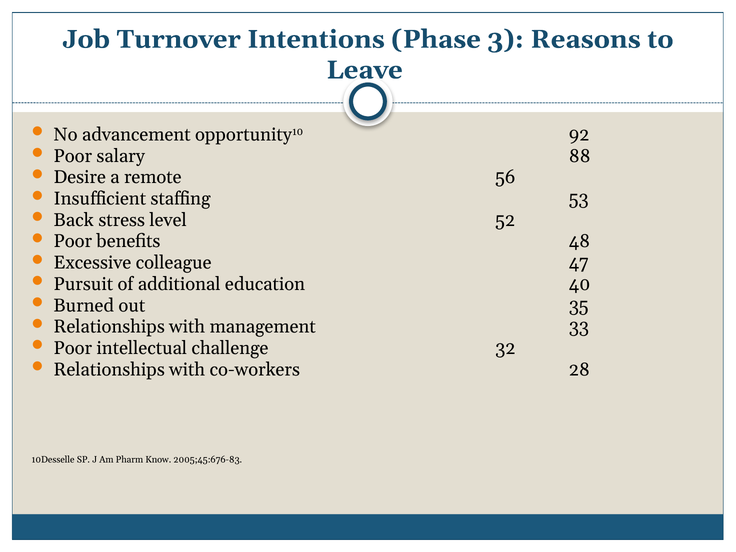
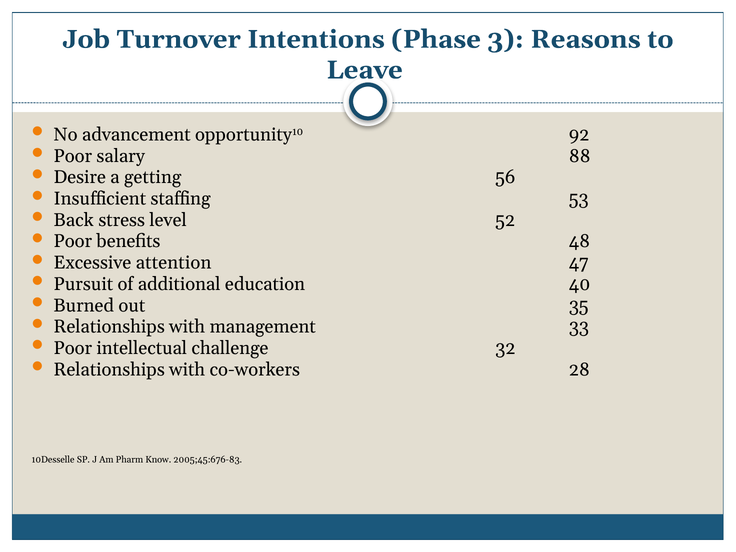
remote: remote -> getting
colleague: colleague -> attention
